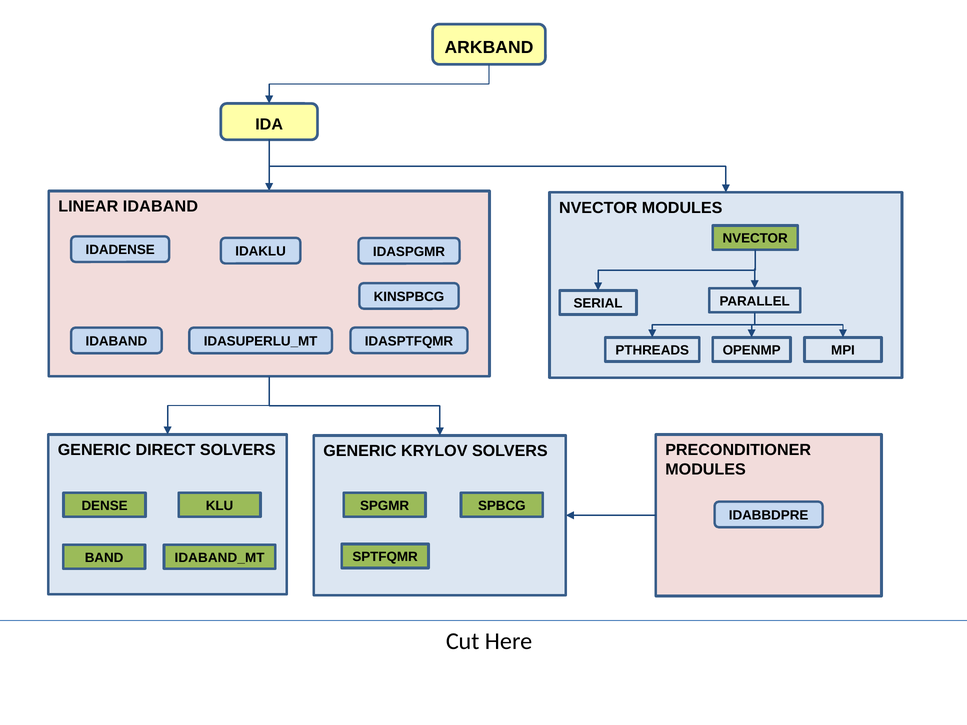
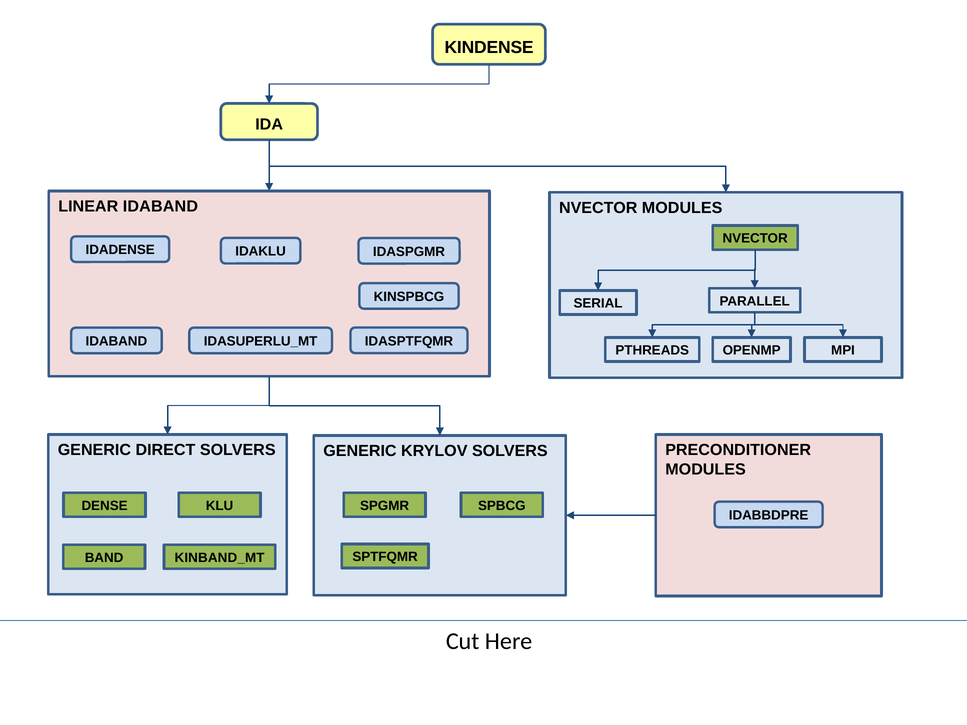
ARKBAND: ARKBAND -> KINDENSE
IDABAND_MT: IDABAND_MT -> KINBAND_MT
